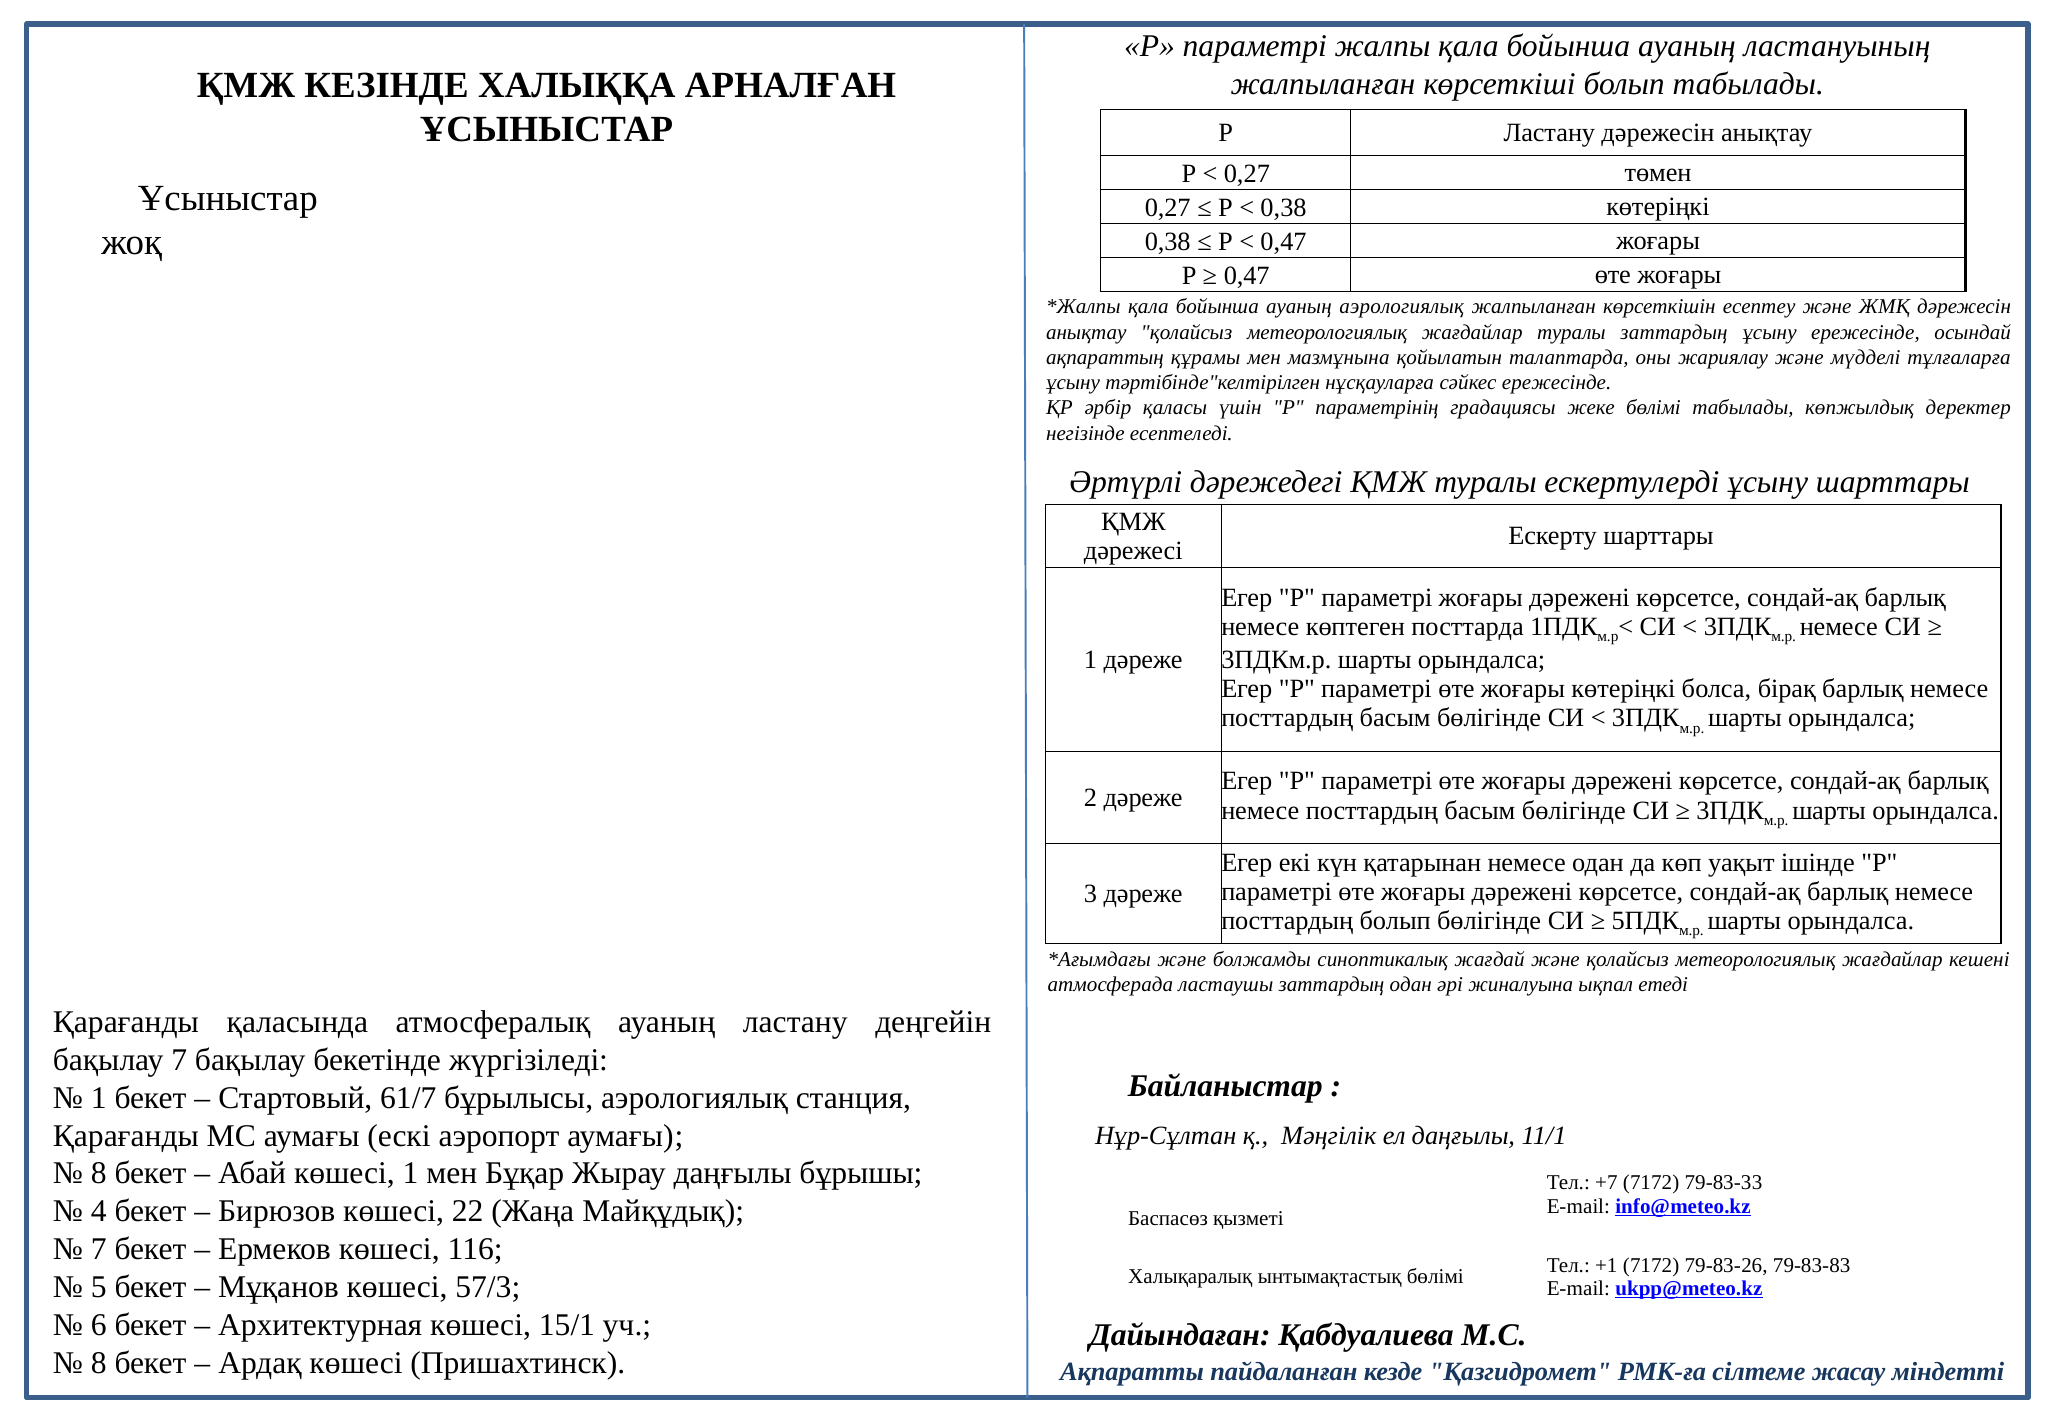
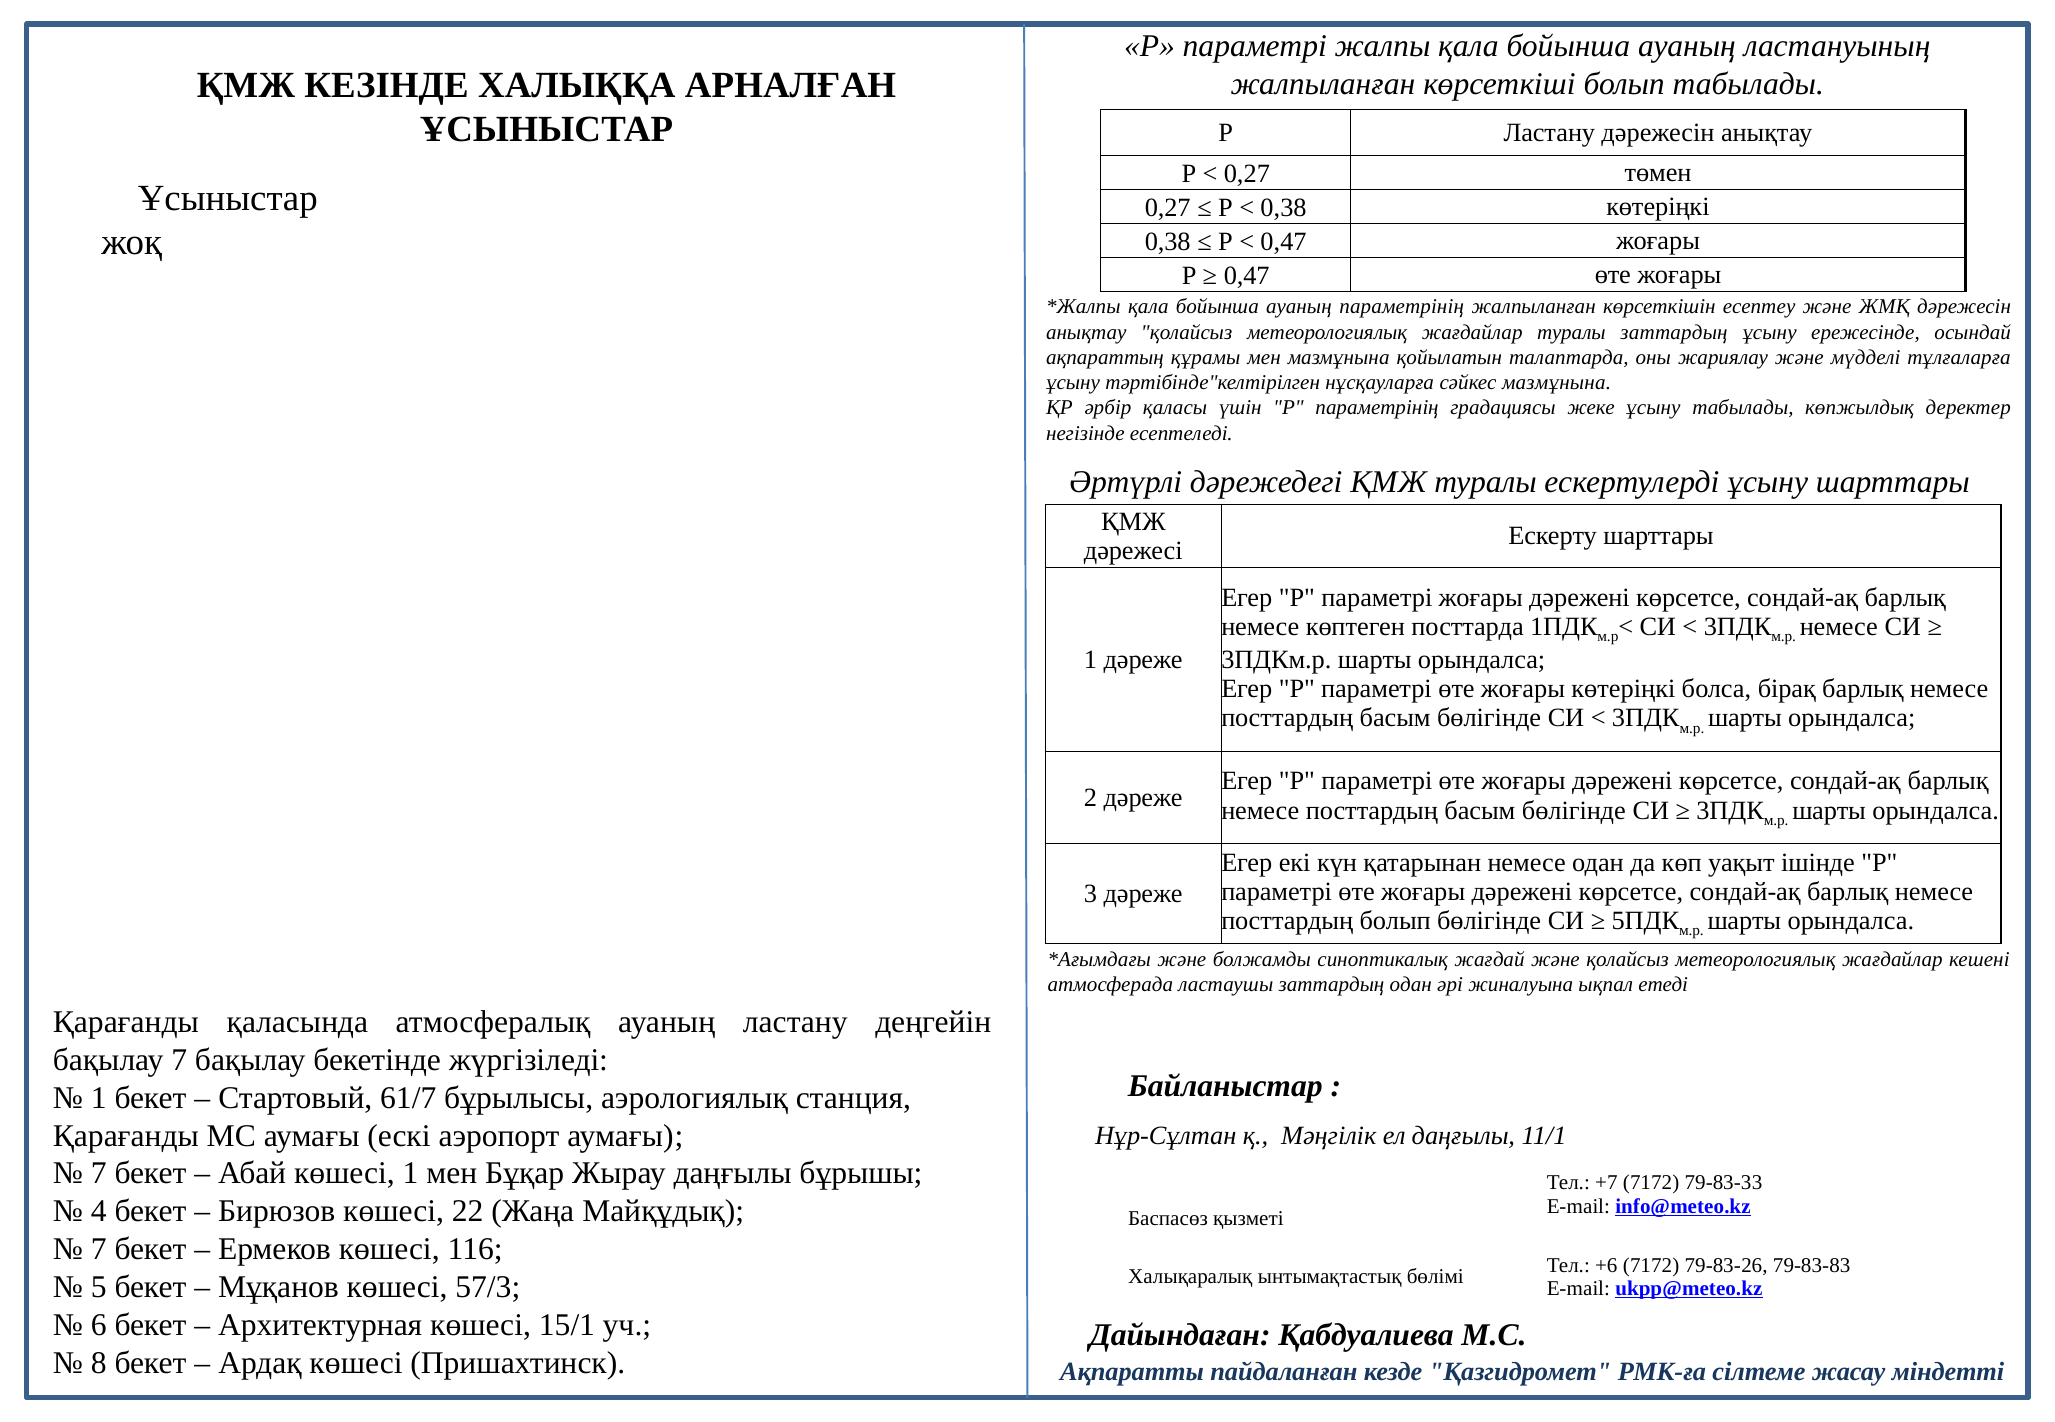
ауаның аэрологиялық: аэрологиялық -> параметрінің
сәйкес ережесінде: ережесінде -> мазмұнына
жеке бөлімі: бөлімі -> ұсыну
8 at (99, 1174): 8 -> 7
+1: +1 -> +6
